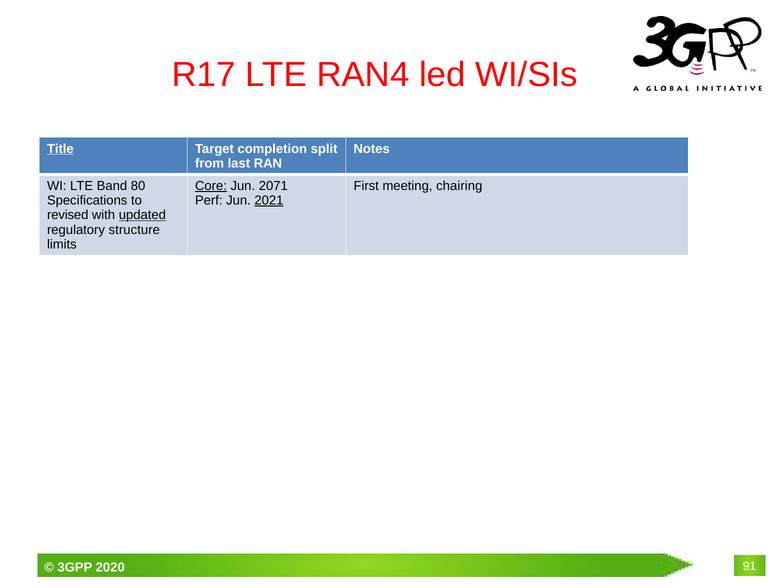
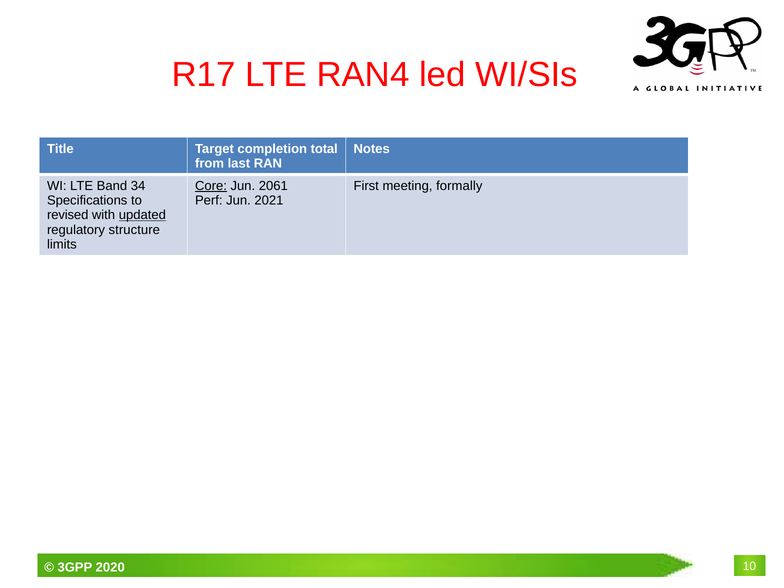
Title underline: present -> none
split: split -> total
80: 80 -> 34
2071: 2071 -> 2061
chairing: chairing -> formally
2021 underline: present -> none
91: 91 -> 10
